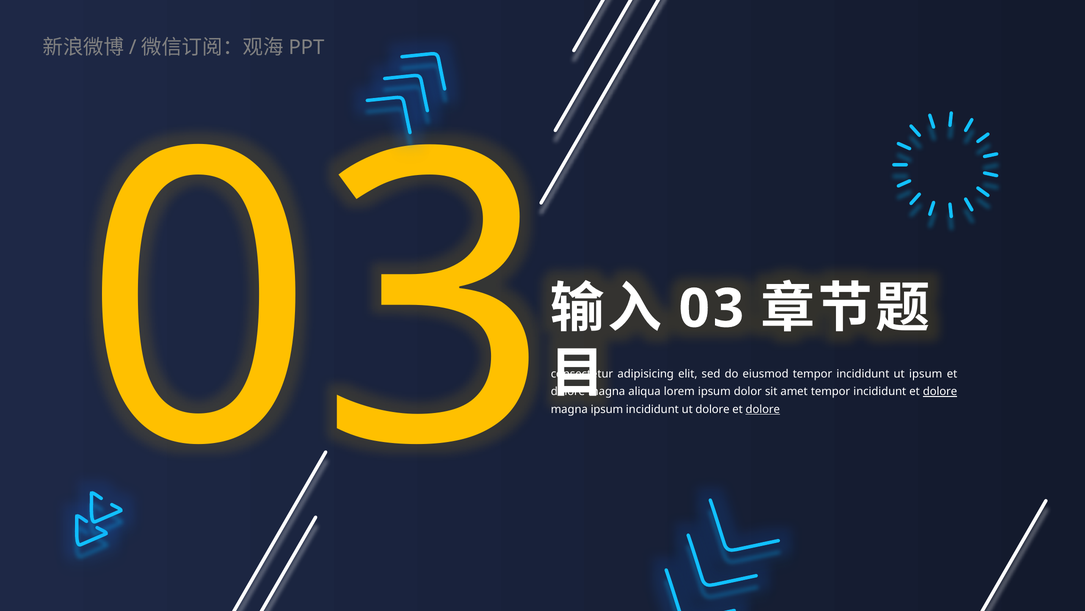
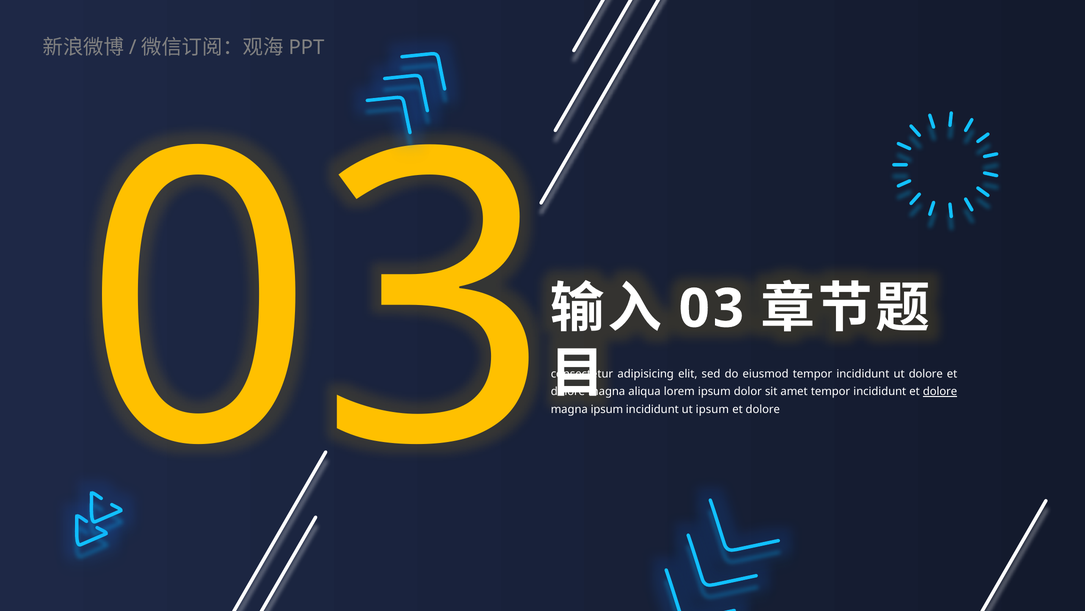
ut ipsum: ipsum -> dolore
ut dolore: dolore -> ipsum
dolore at (763, 409) underline: present -> none
